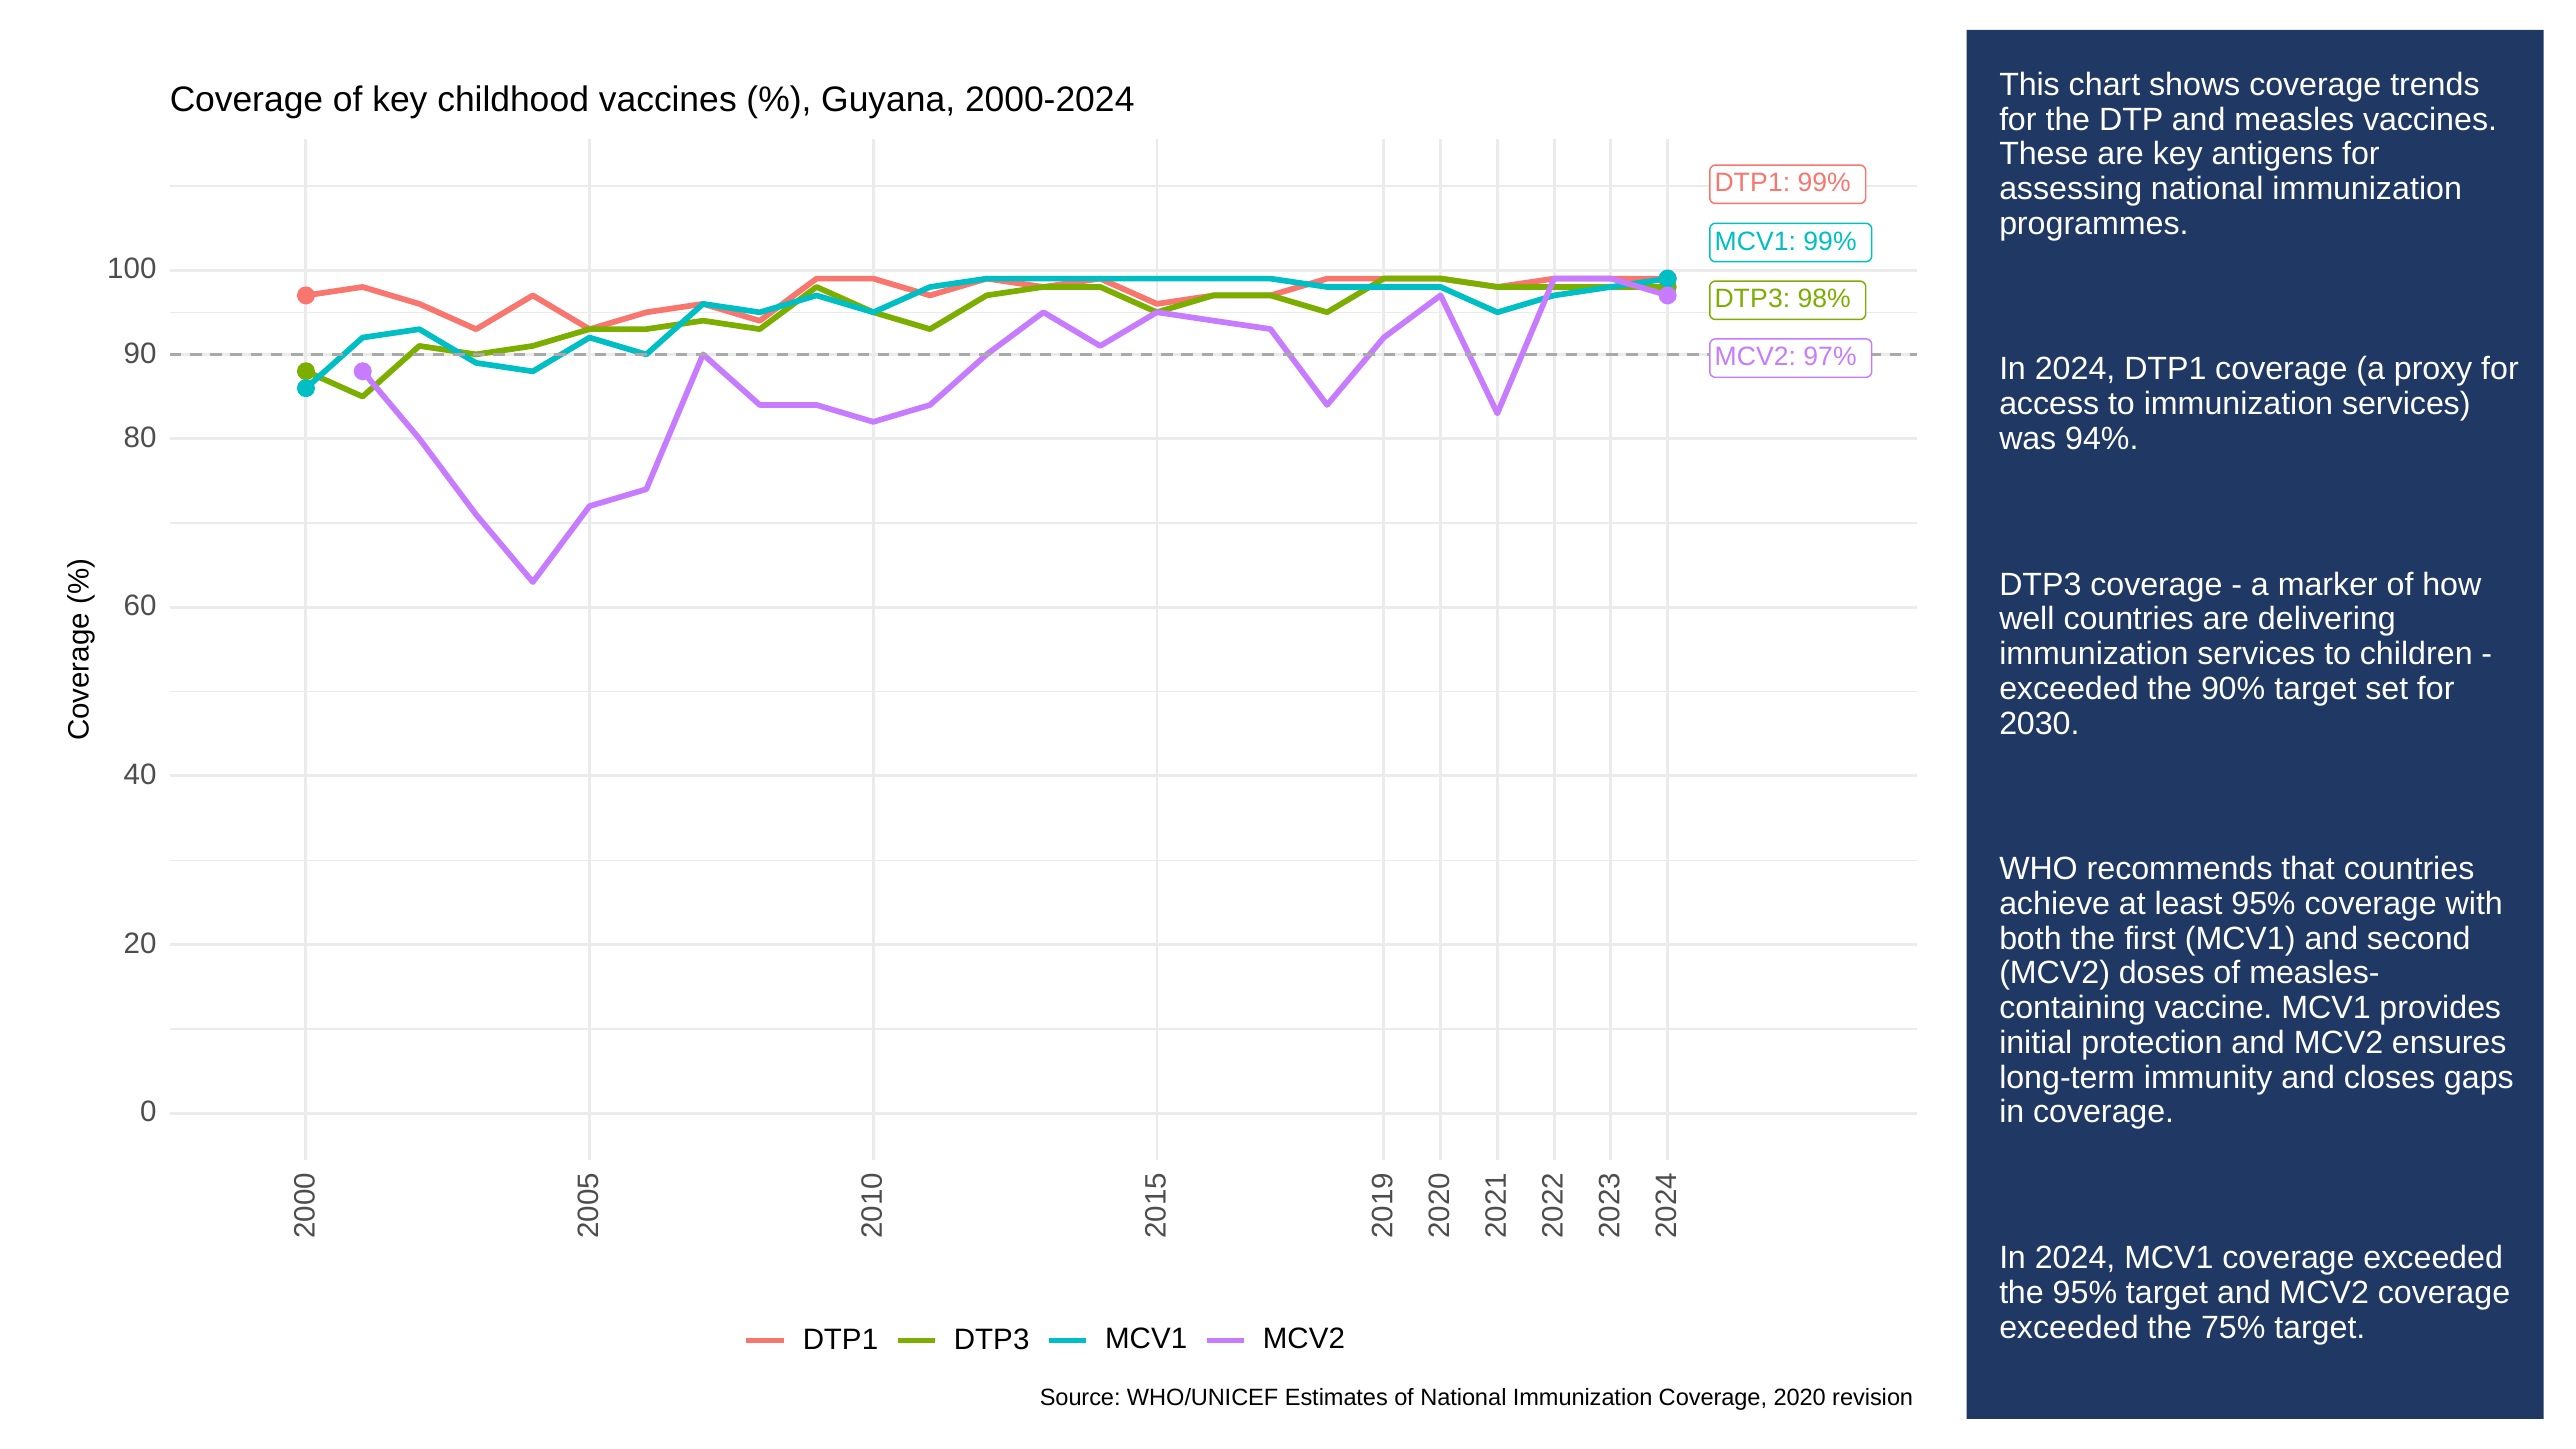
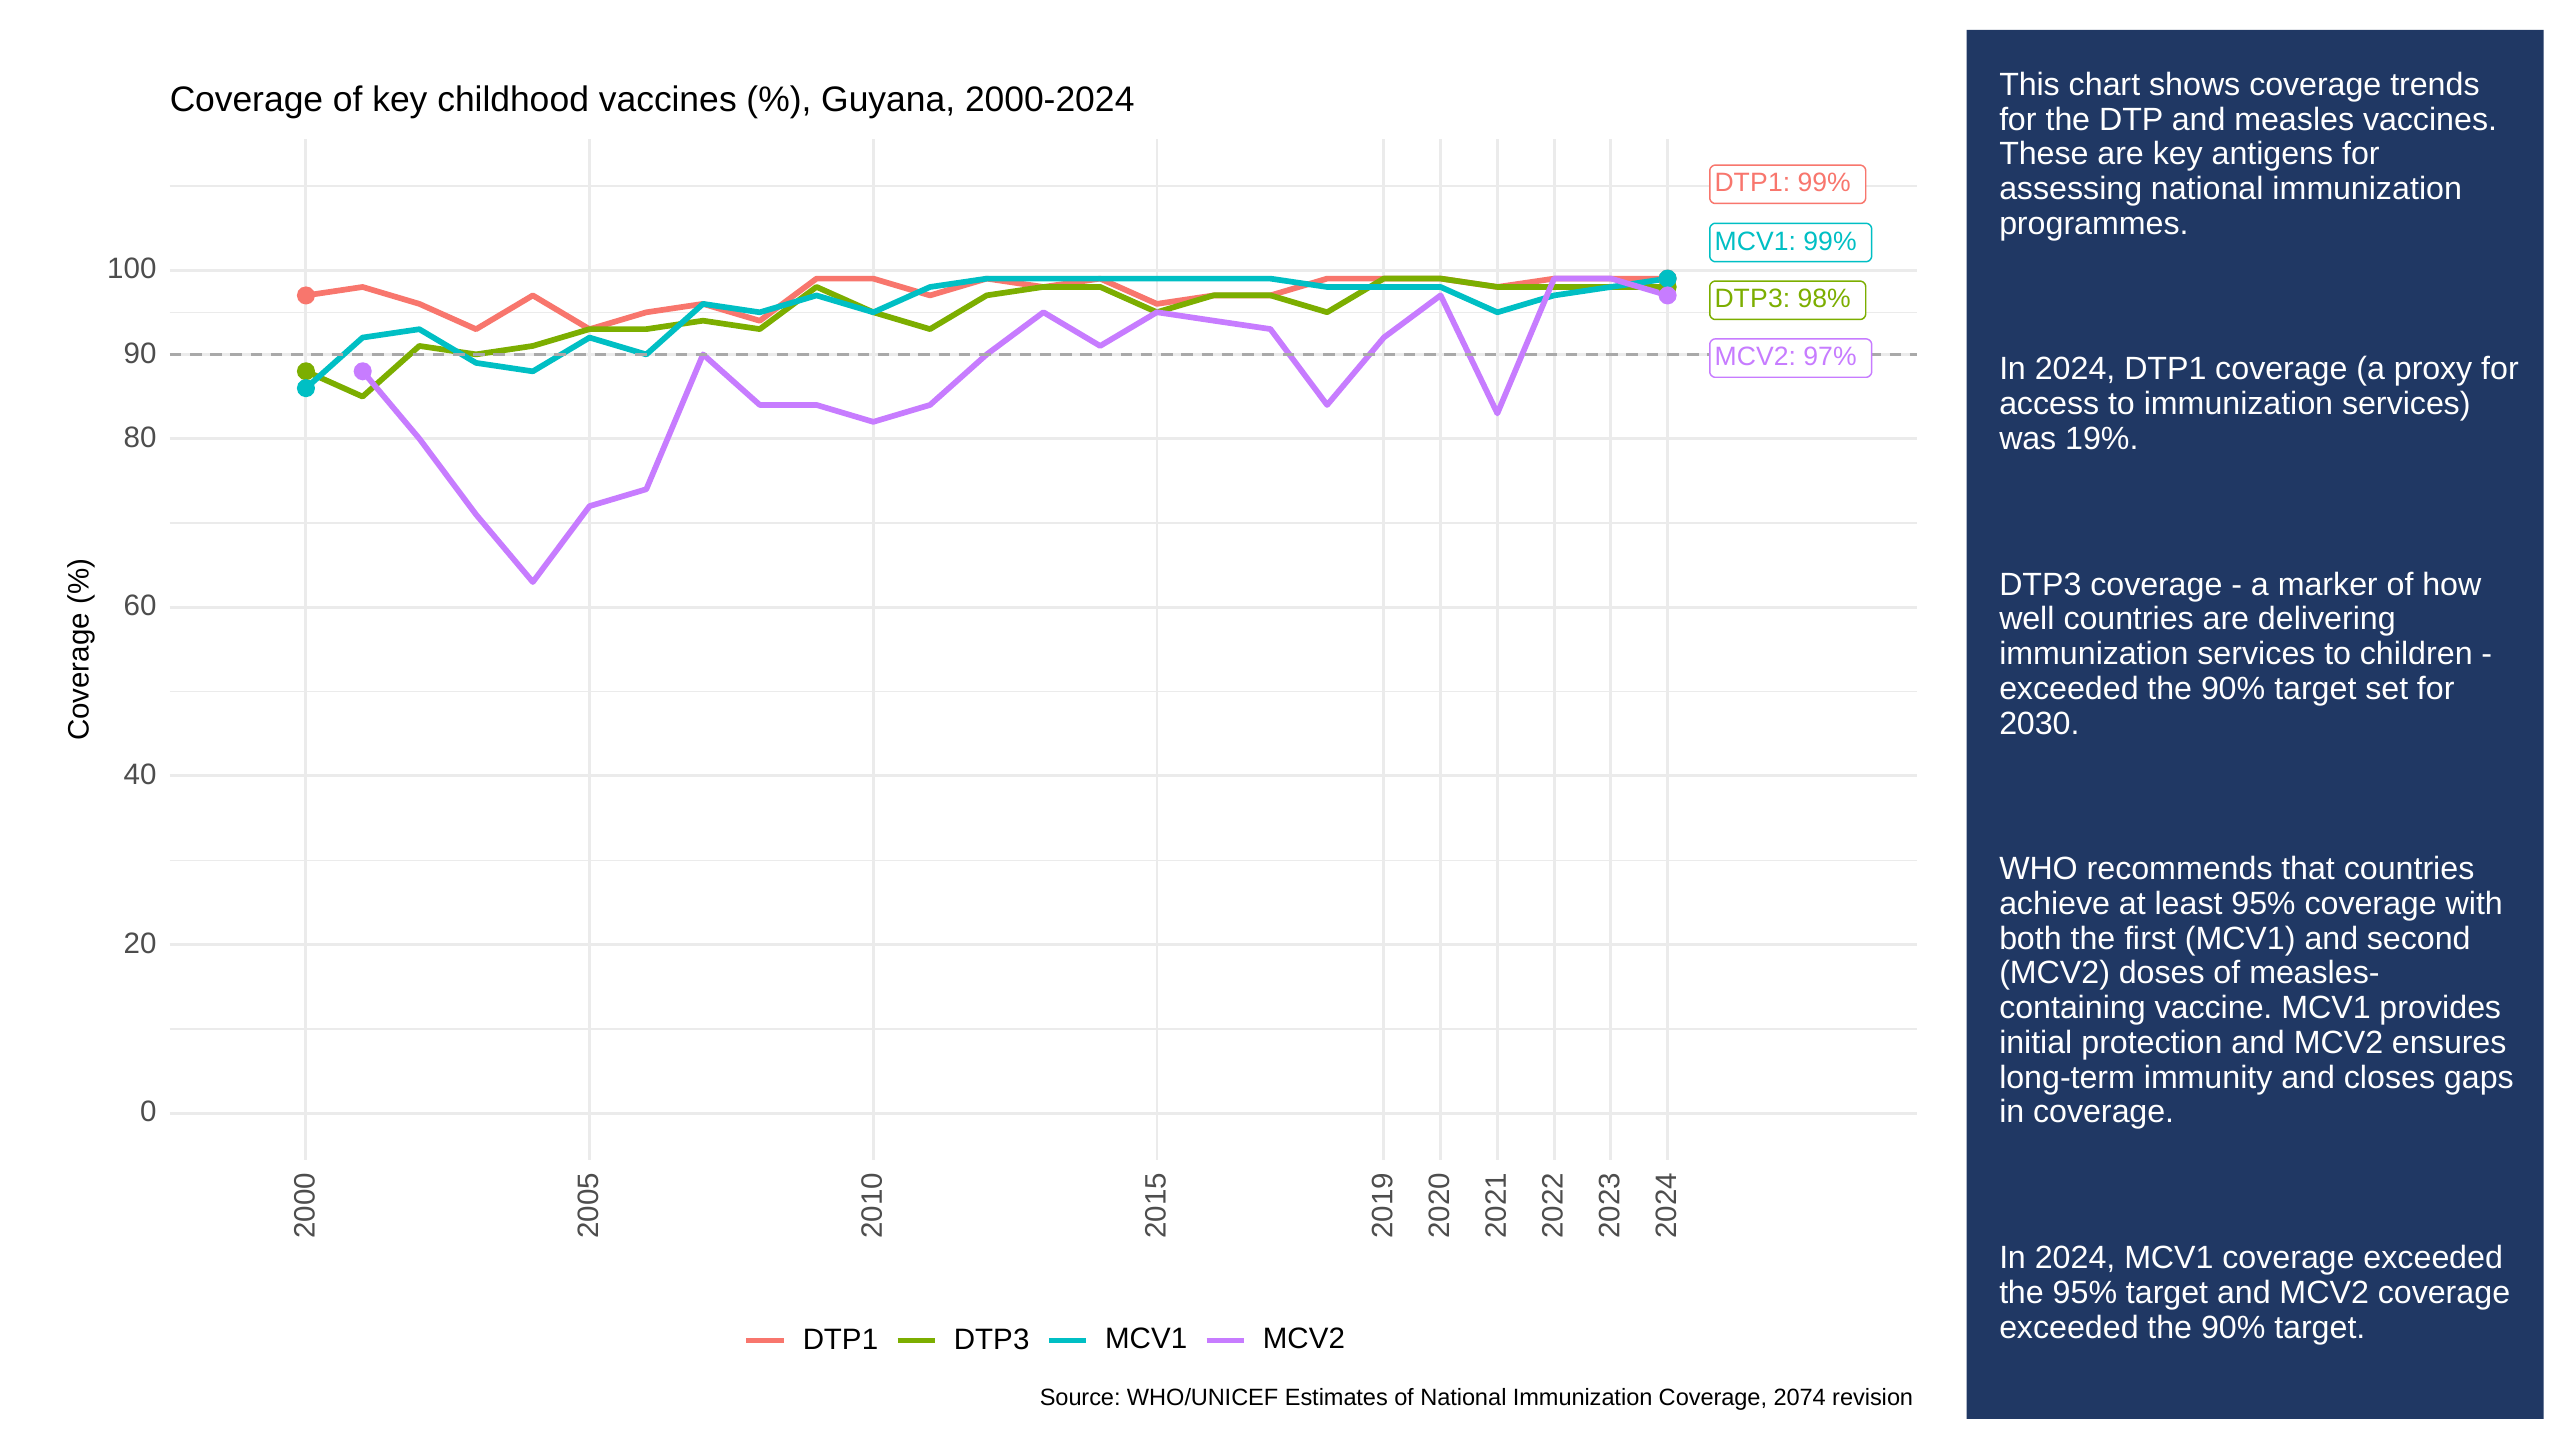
94%: 94% -> 19%
75% at (2233, 1327): 75% -> 90%
2020: 2020 -> 2074
